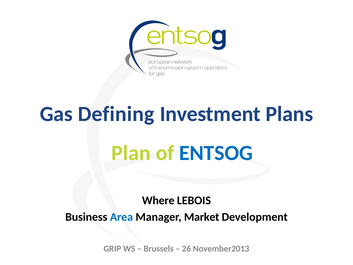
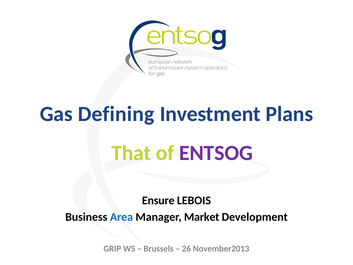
Plan: Plan -> That
ENTSOG colour: blue -> purple
Where: Where -> Ensure
